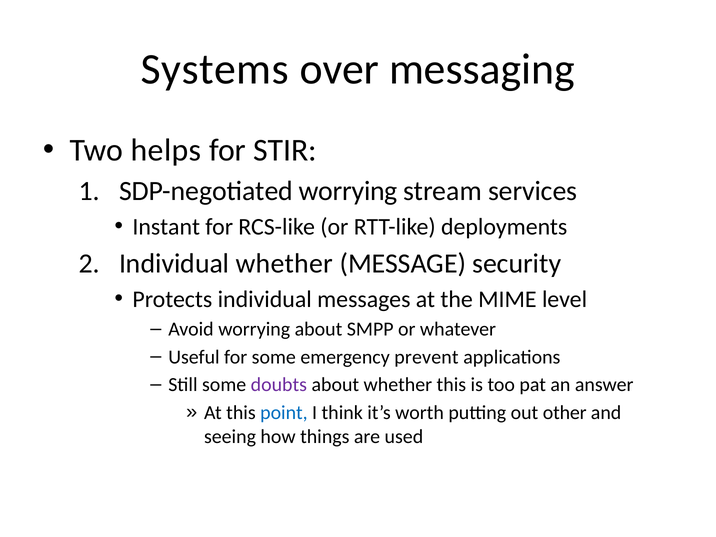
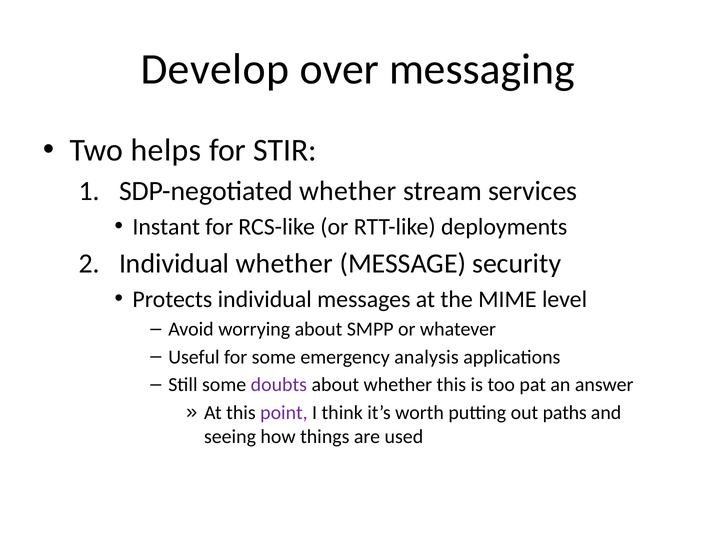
Systems: Systems -> Develop
SDP-negotiated worrying: worrying -> whether
prevent: prevent -> analysis
point colour: blue -> purple
other: other -> paths
